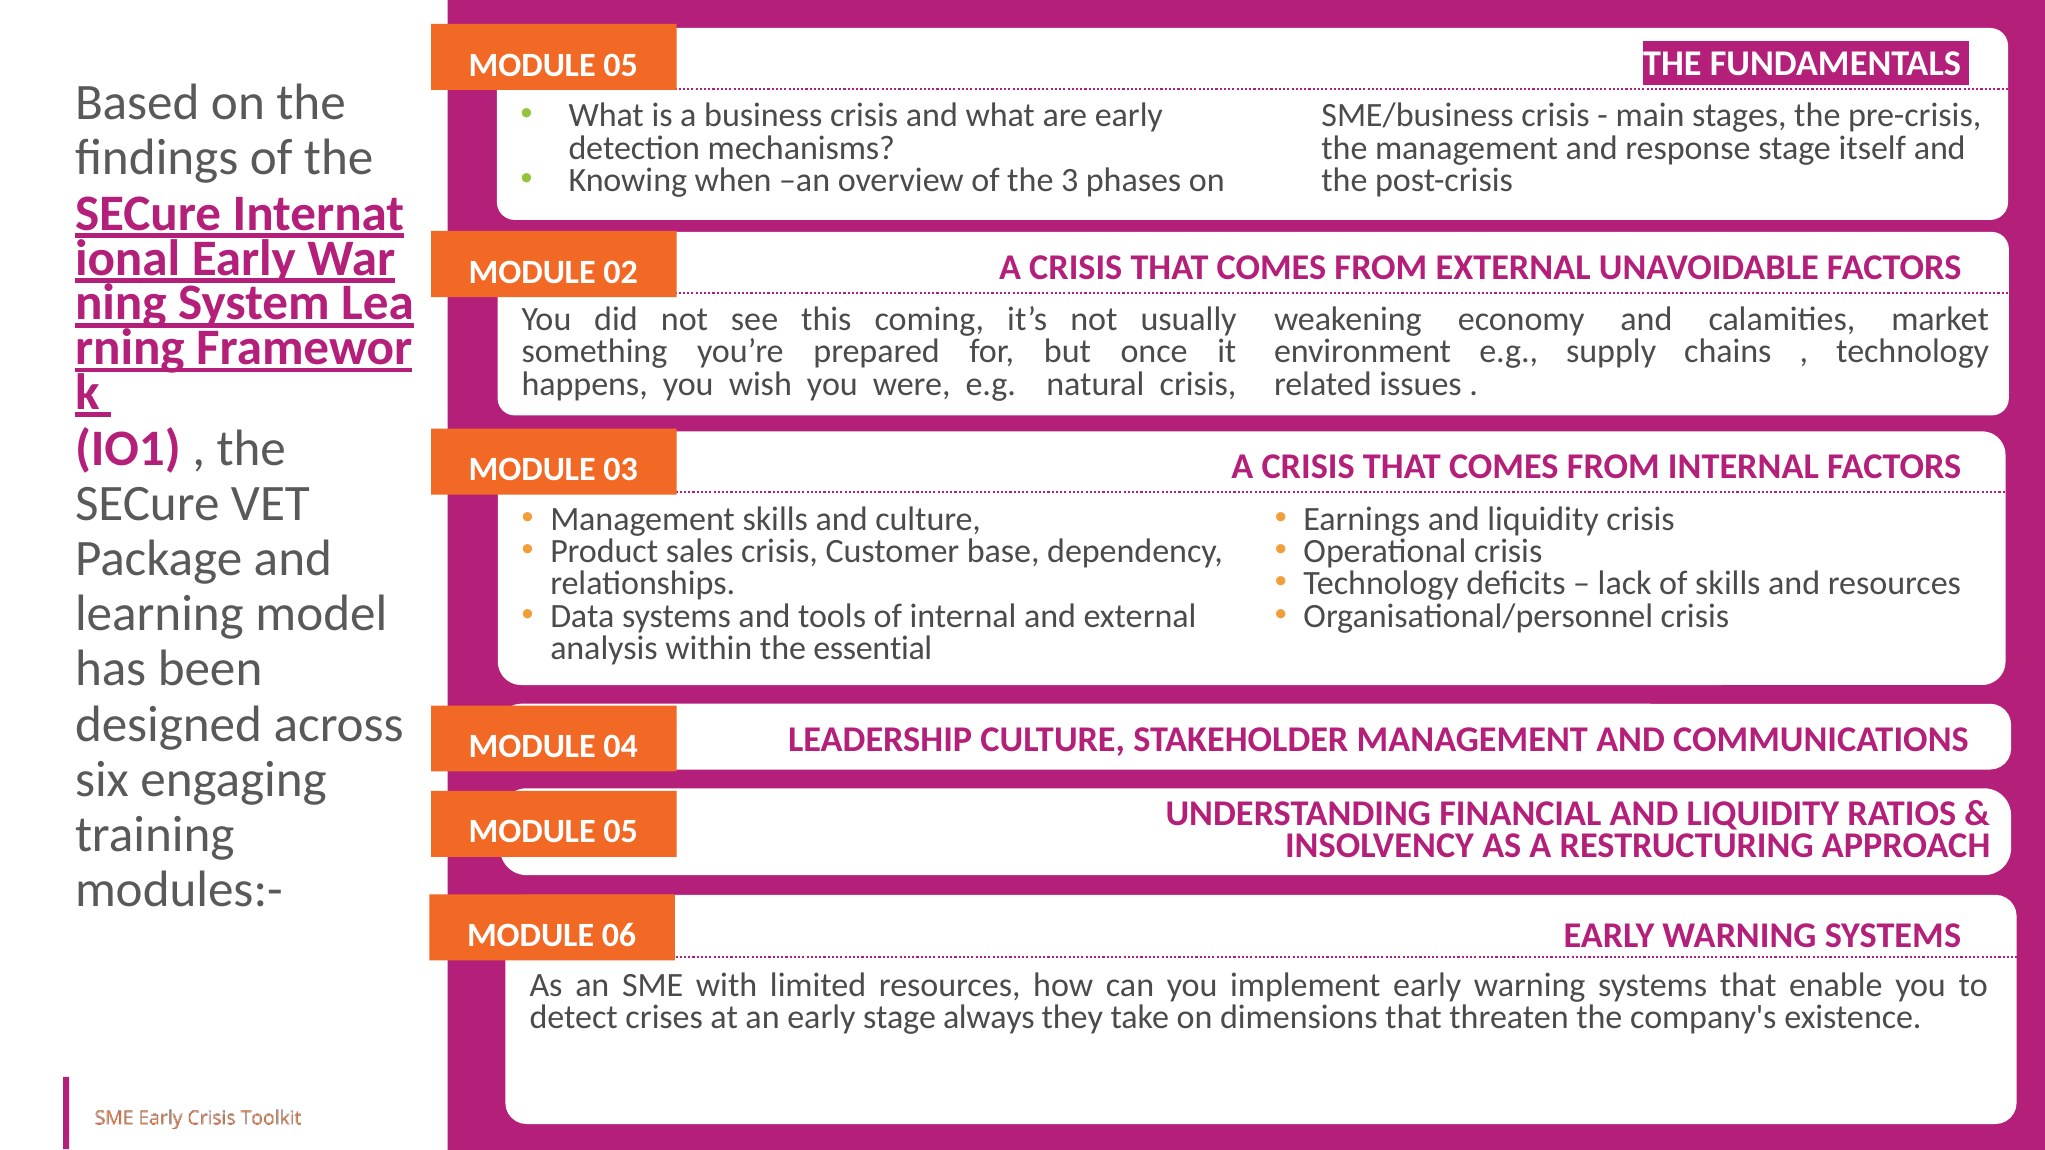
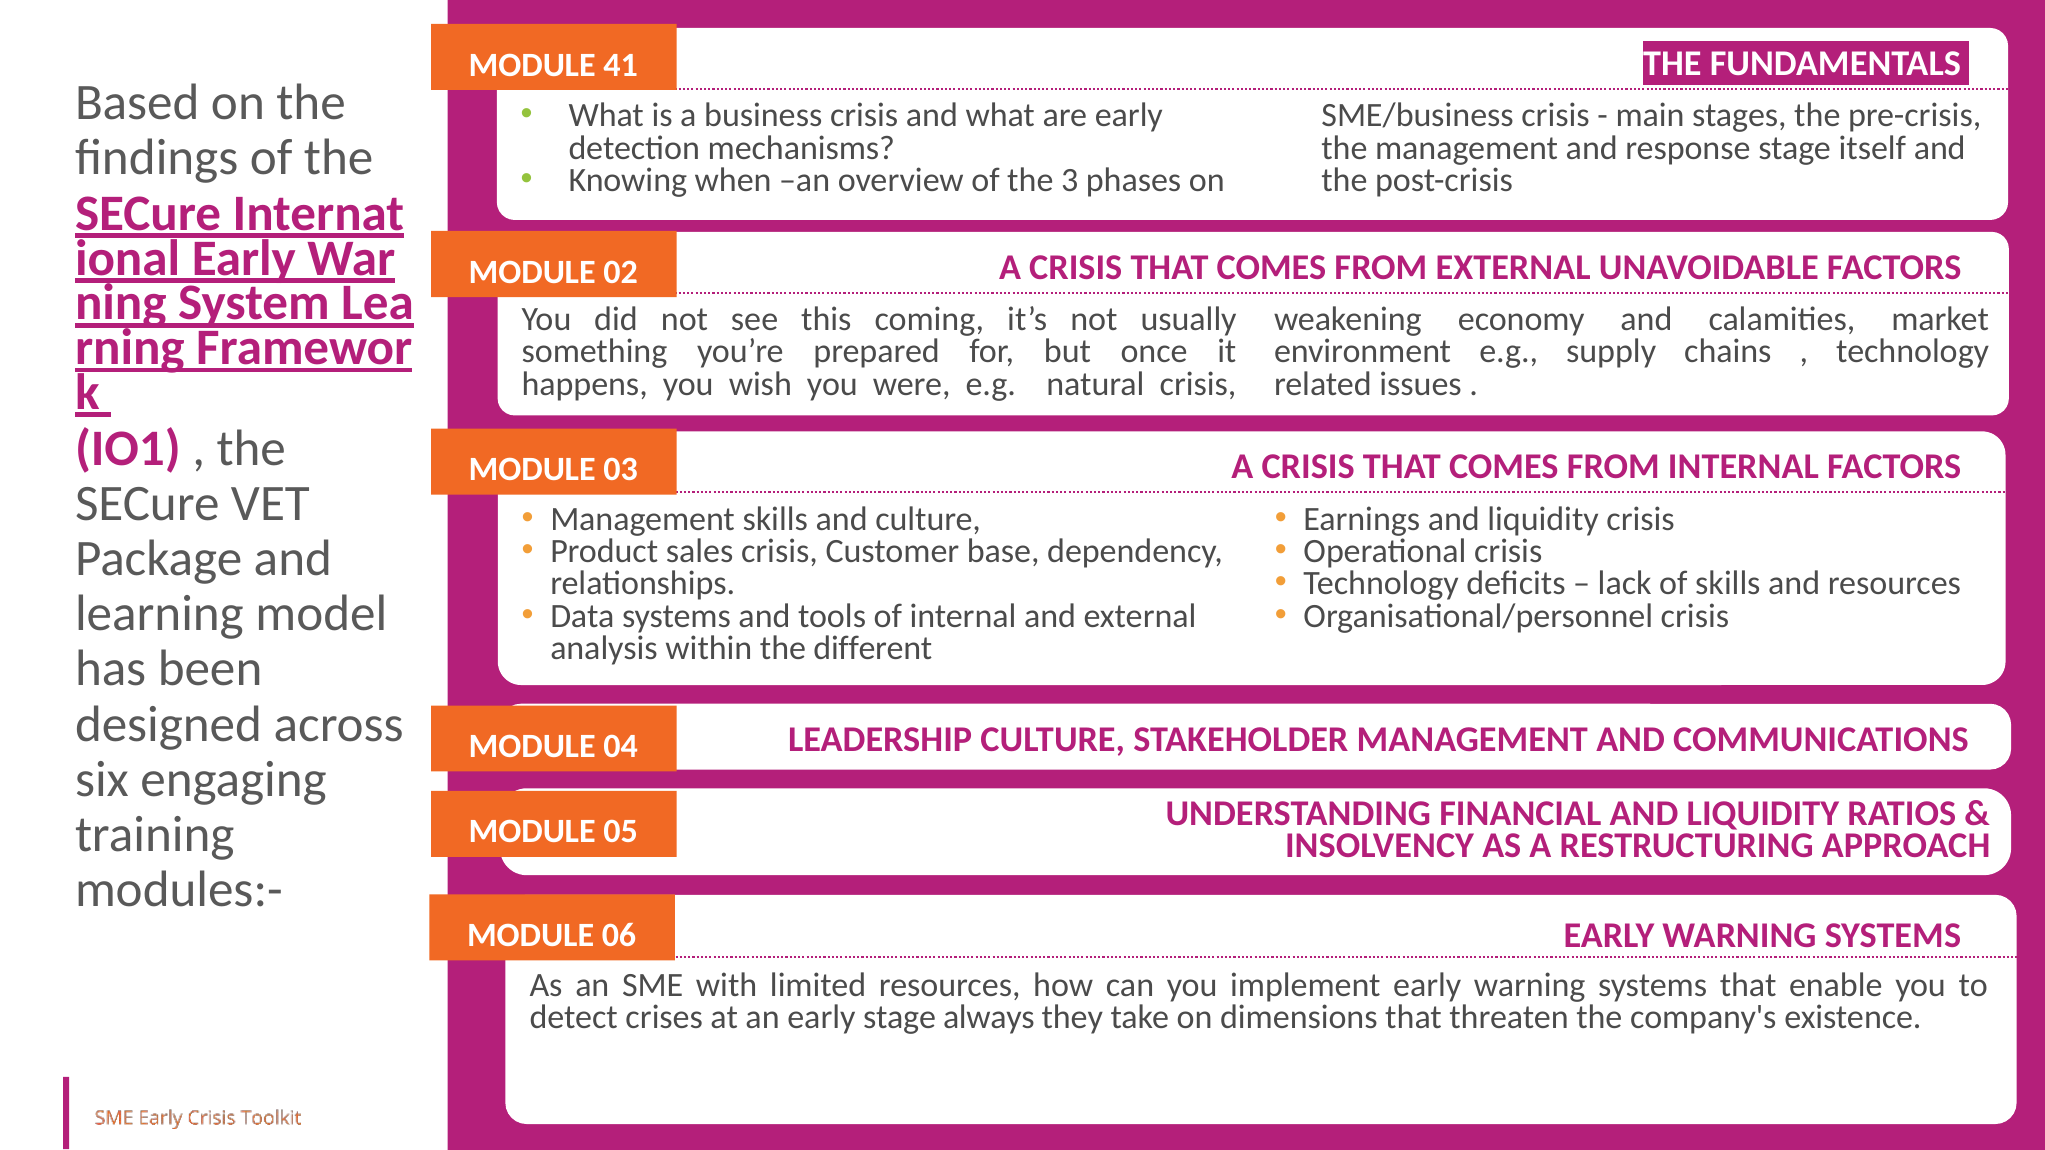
05 at (621, 65): 05 -> 41
essential: essential -> different
